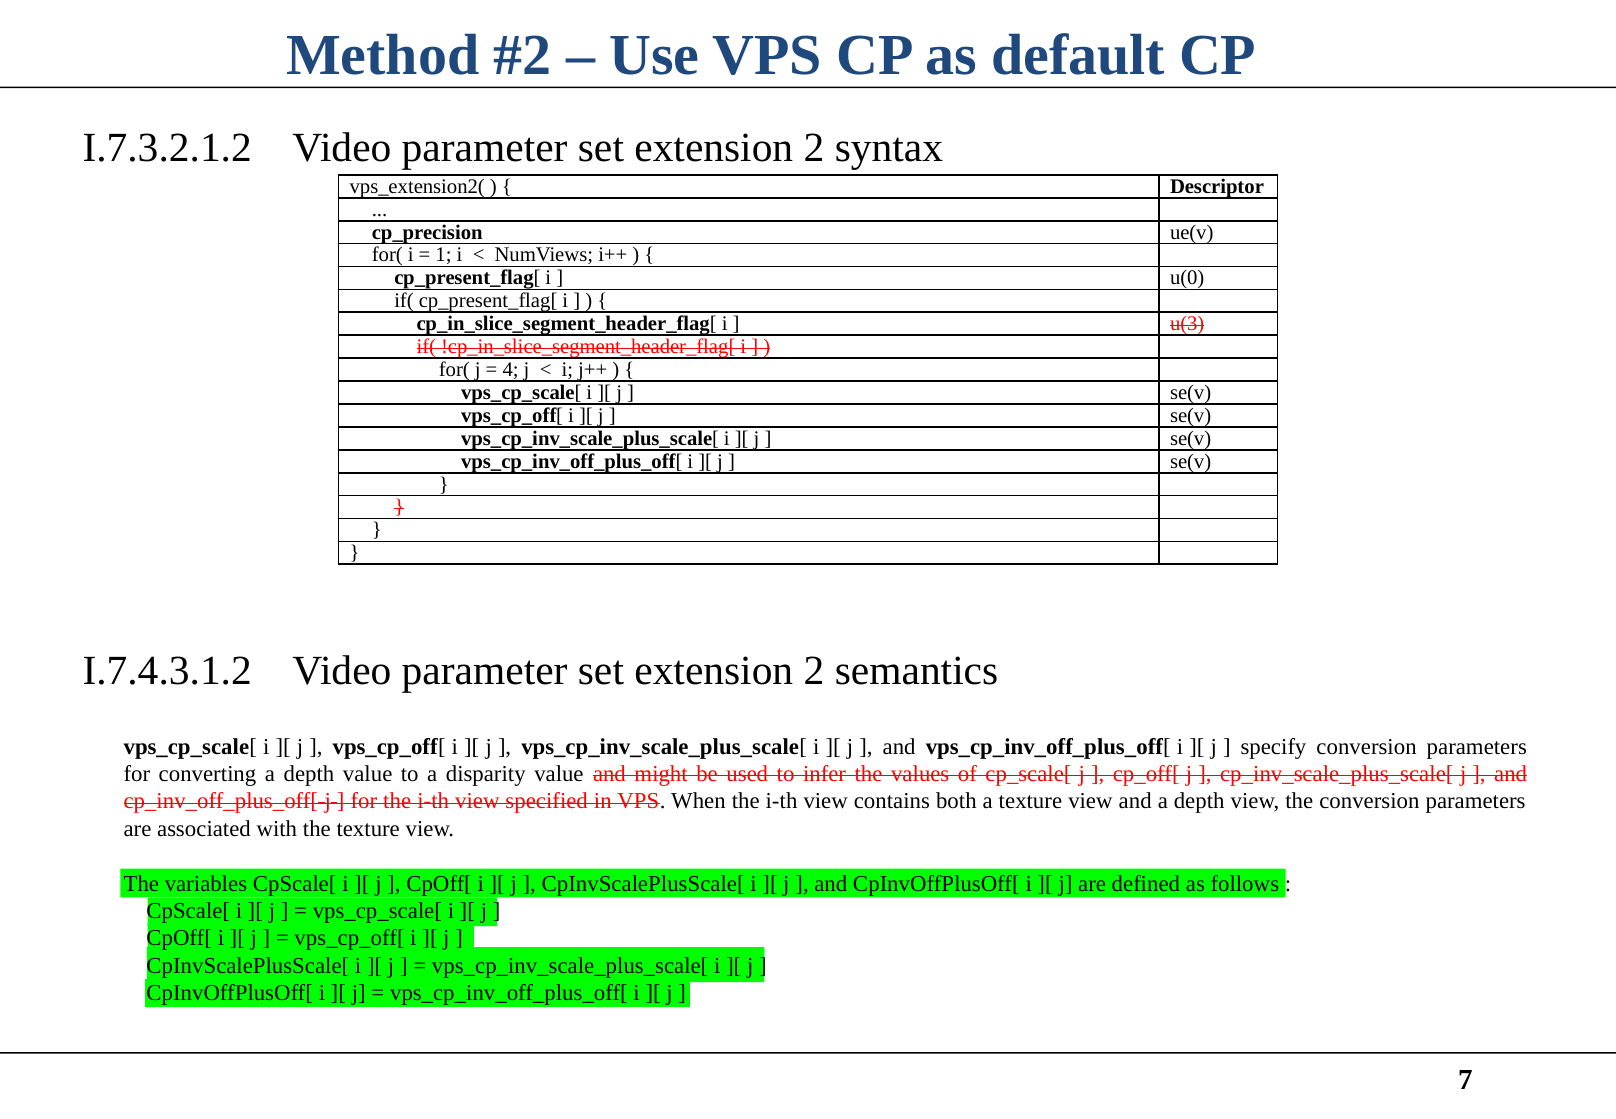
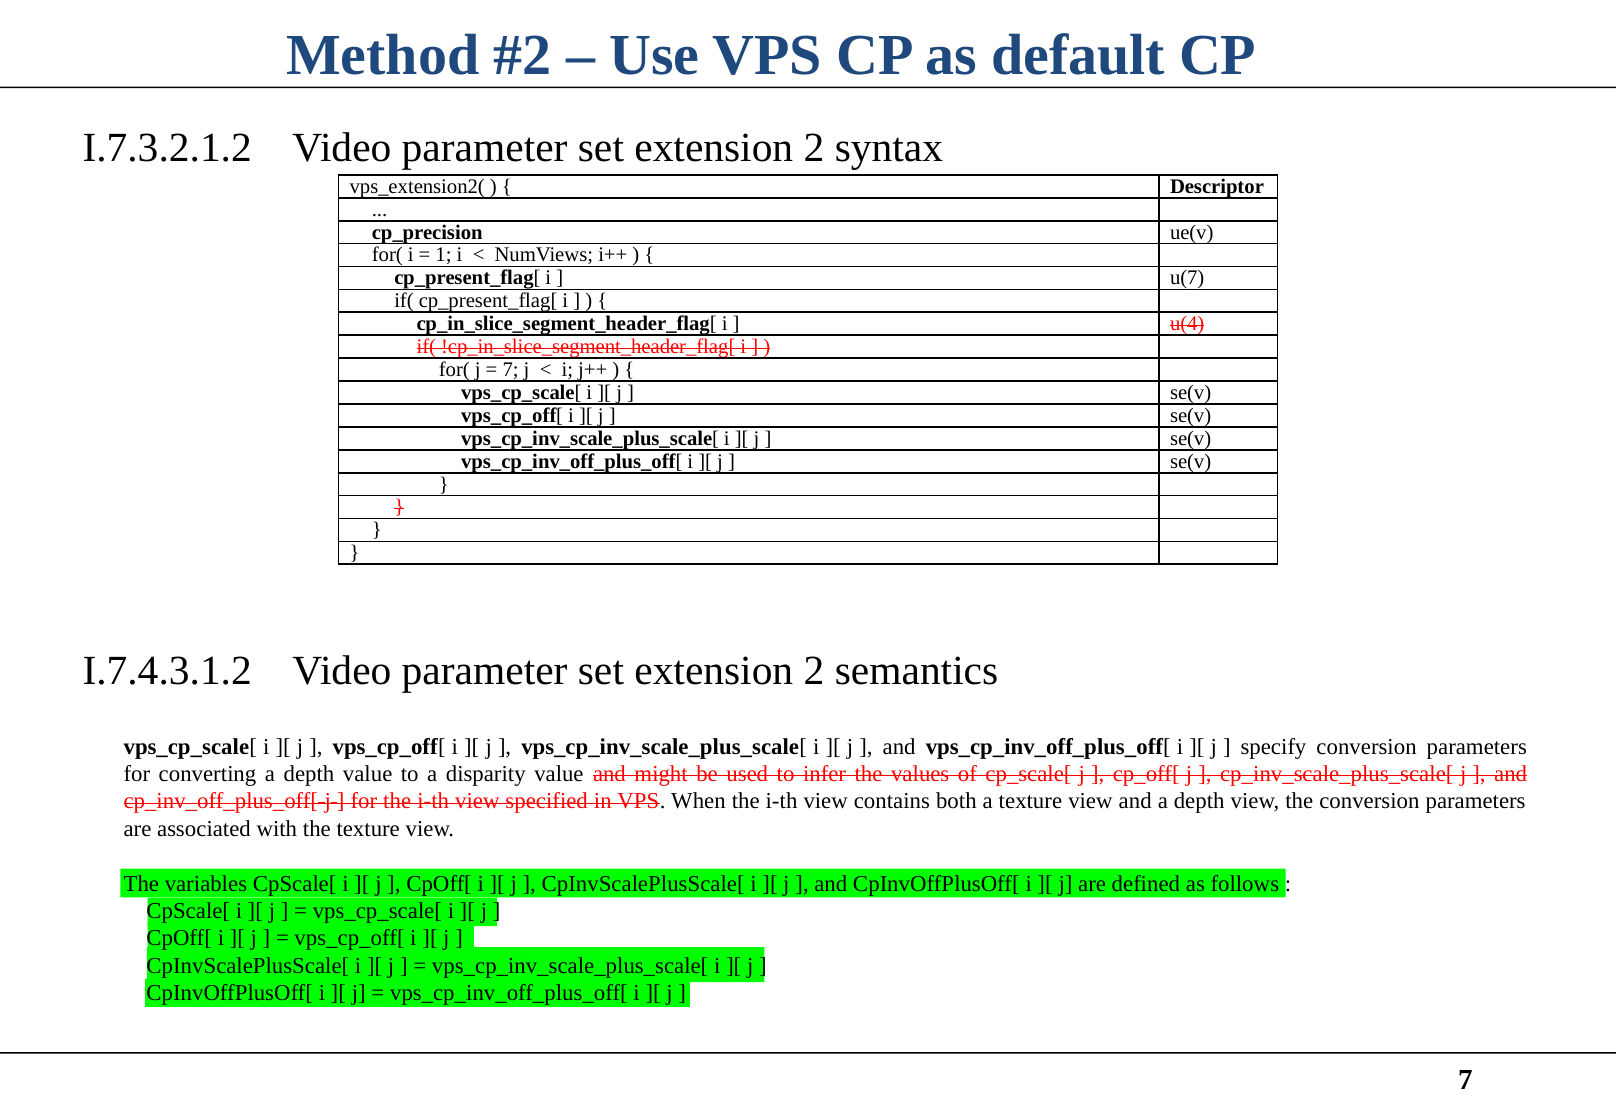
u(0: u(0 -> u(7
u(3: u(3 -> u(4
4 at (511, 370): 4 -> 7
